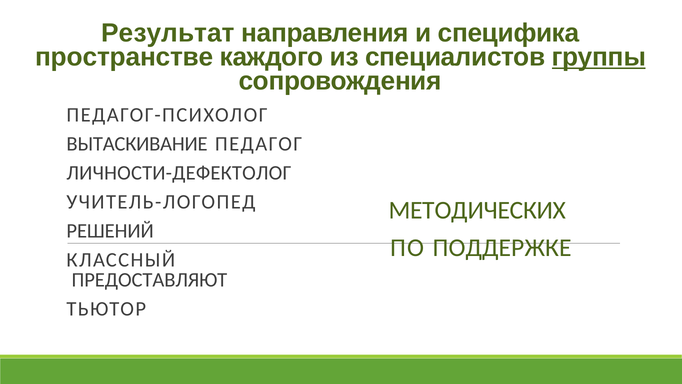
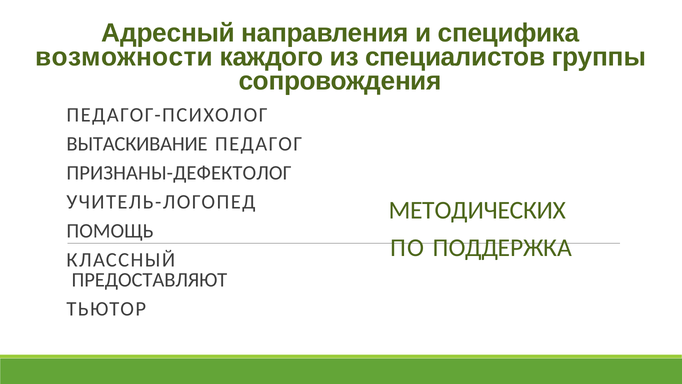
Результат: Результат -> Адресный
пространстве: пространстве -> возможности
группы underline: present -> none
ЛИЧНОСТИ-ДЕФЕКТОЛОГ: ЛИЧНОСТИ-ДЕФЕКТОЛОГ -> ПРИЗНАНЫ-ДЕФЕКТОЛОГ
РЕШЕНИЙ: РЕШЕНИЙ -> ПОМОЩЬ
ПОДДЕРЖКЕ: ПОДДЕРЖКЕ -> ПОДДЕРЖКА
